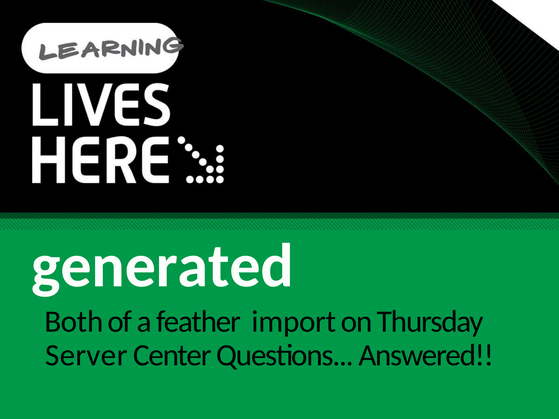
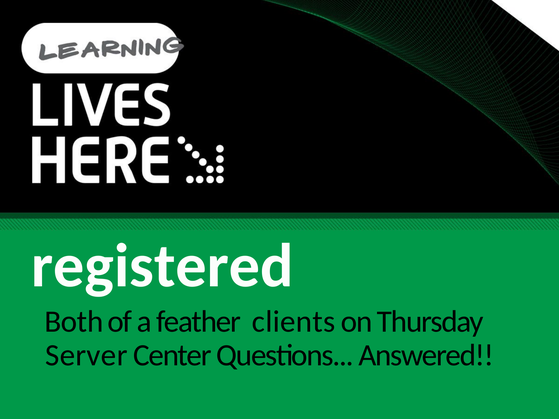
generated: generated -> registered
import: import -> clients
